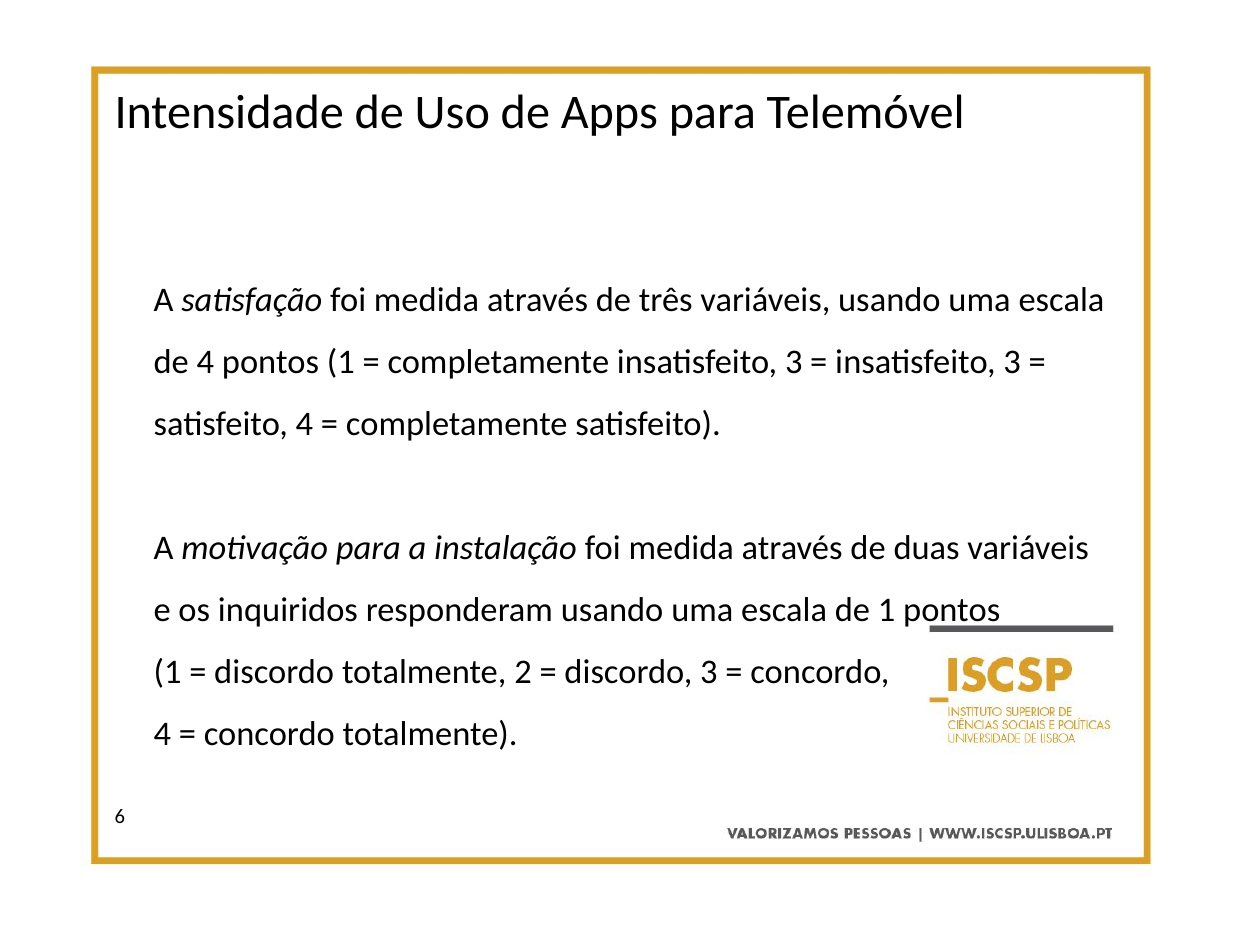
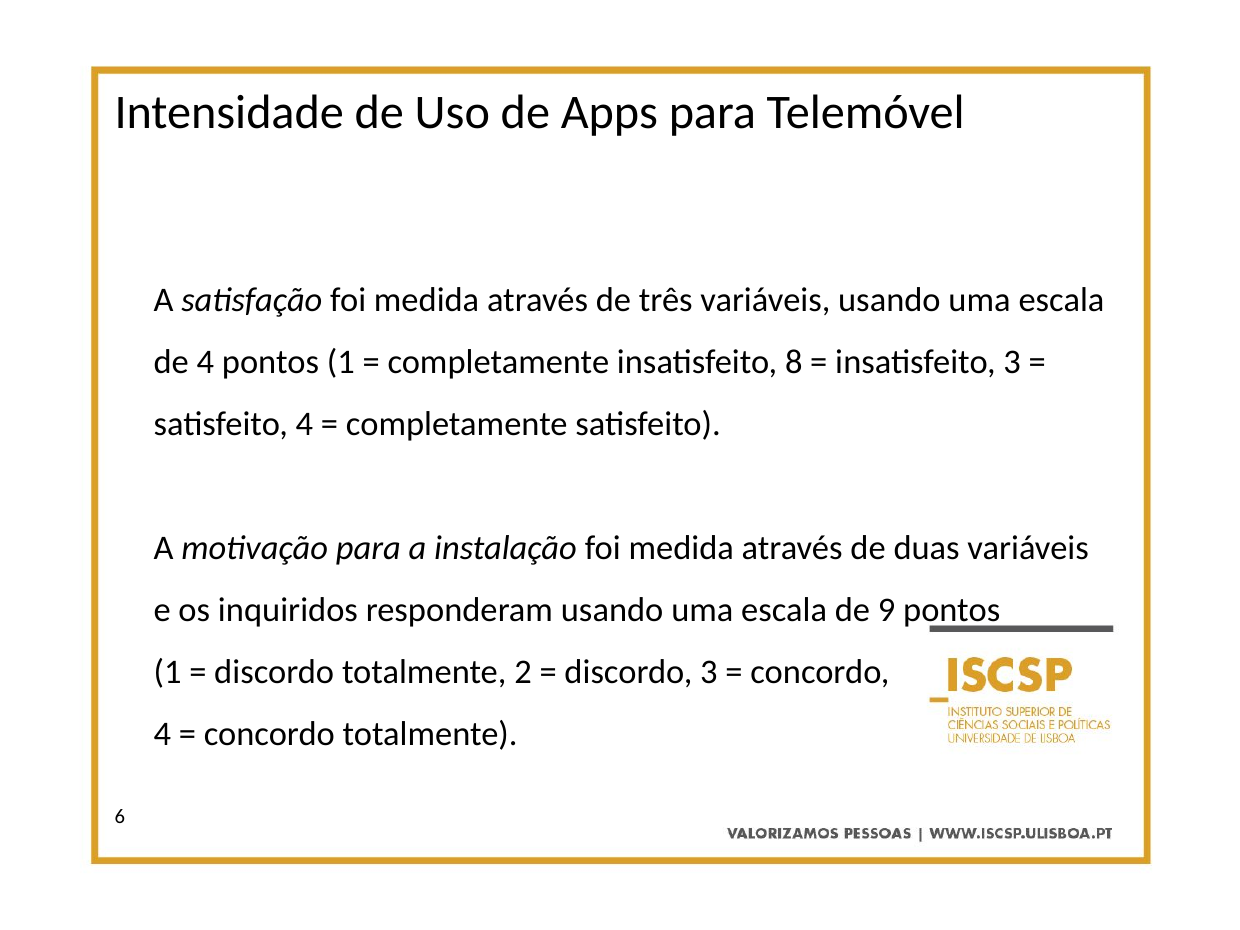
completamente insatisfeito 3: 3 -> 8
de 1: 1 -> 9
